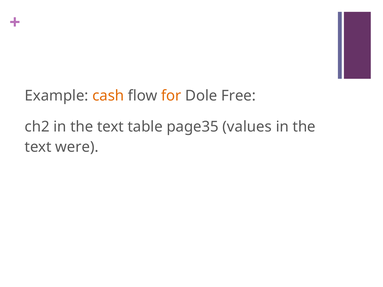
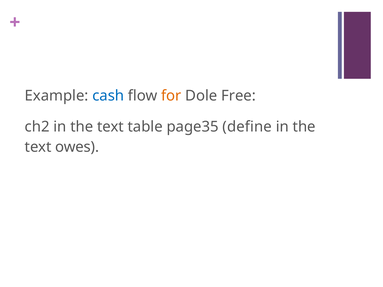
cash colour: orange -> blue
values: values -> define
were: were -> owes
